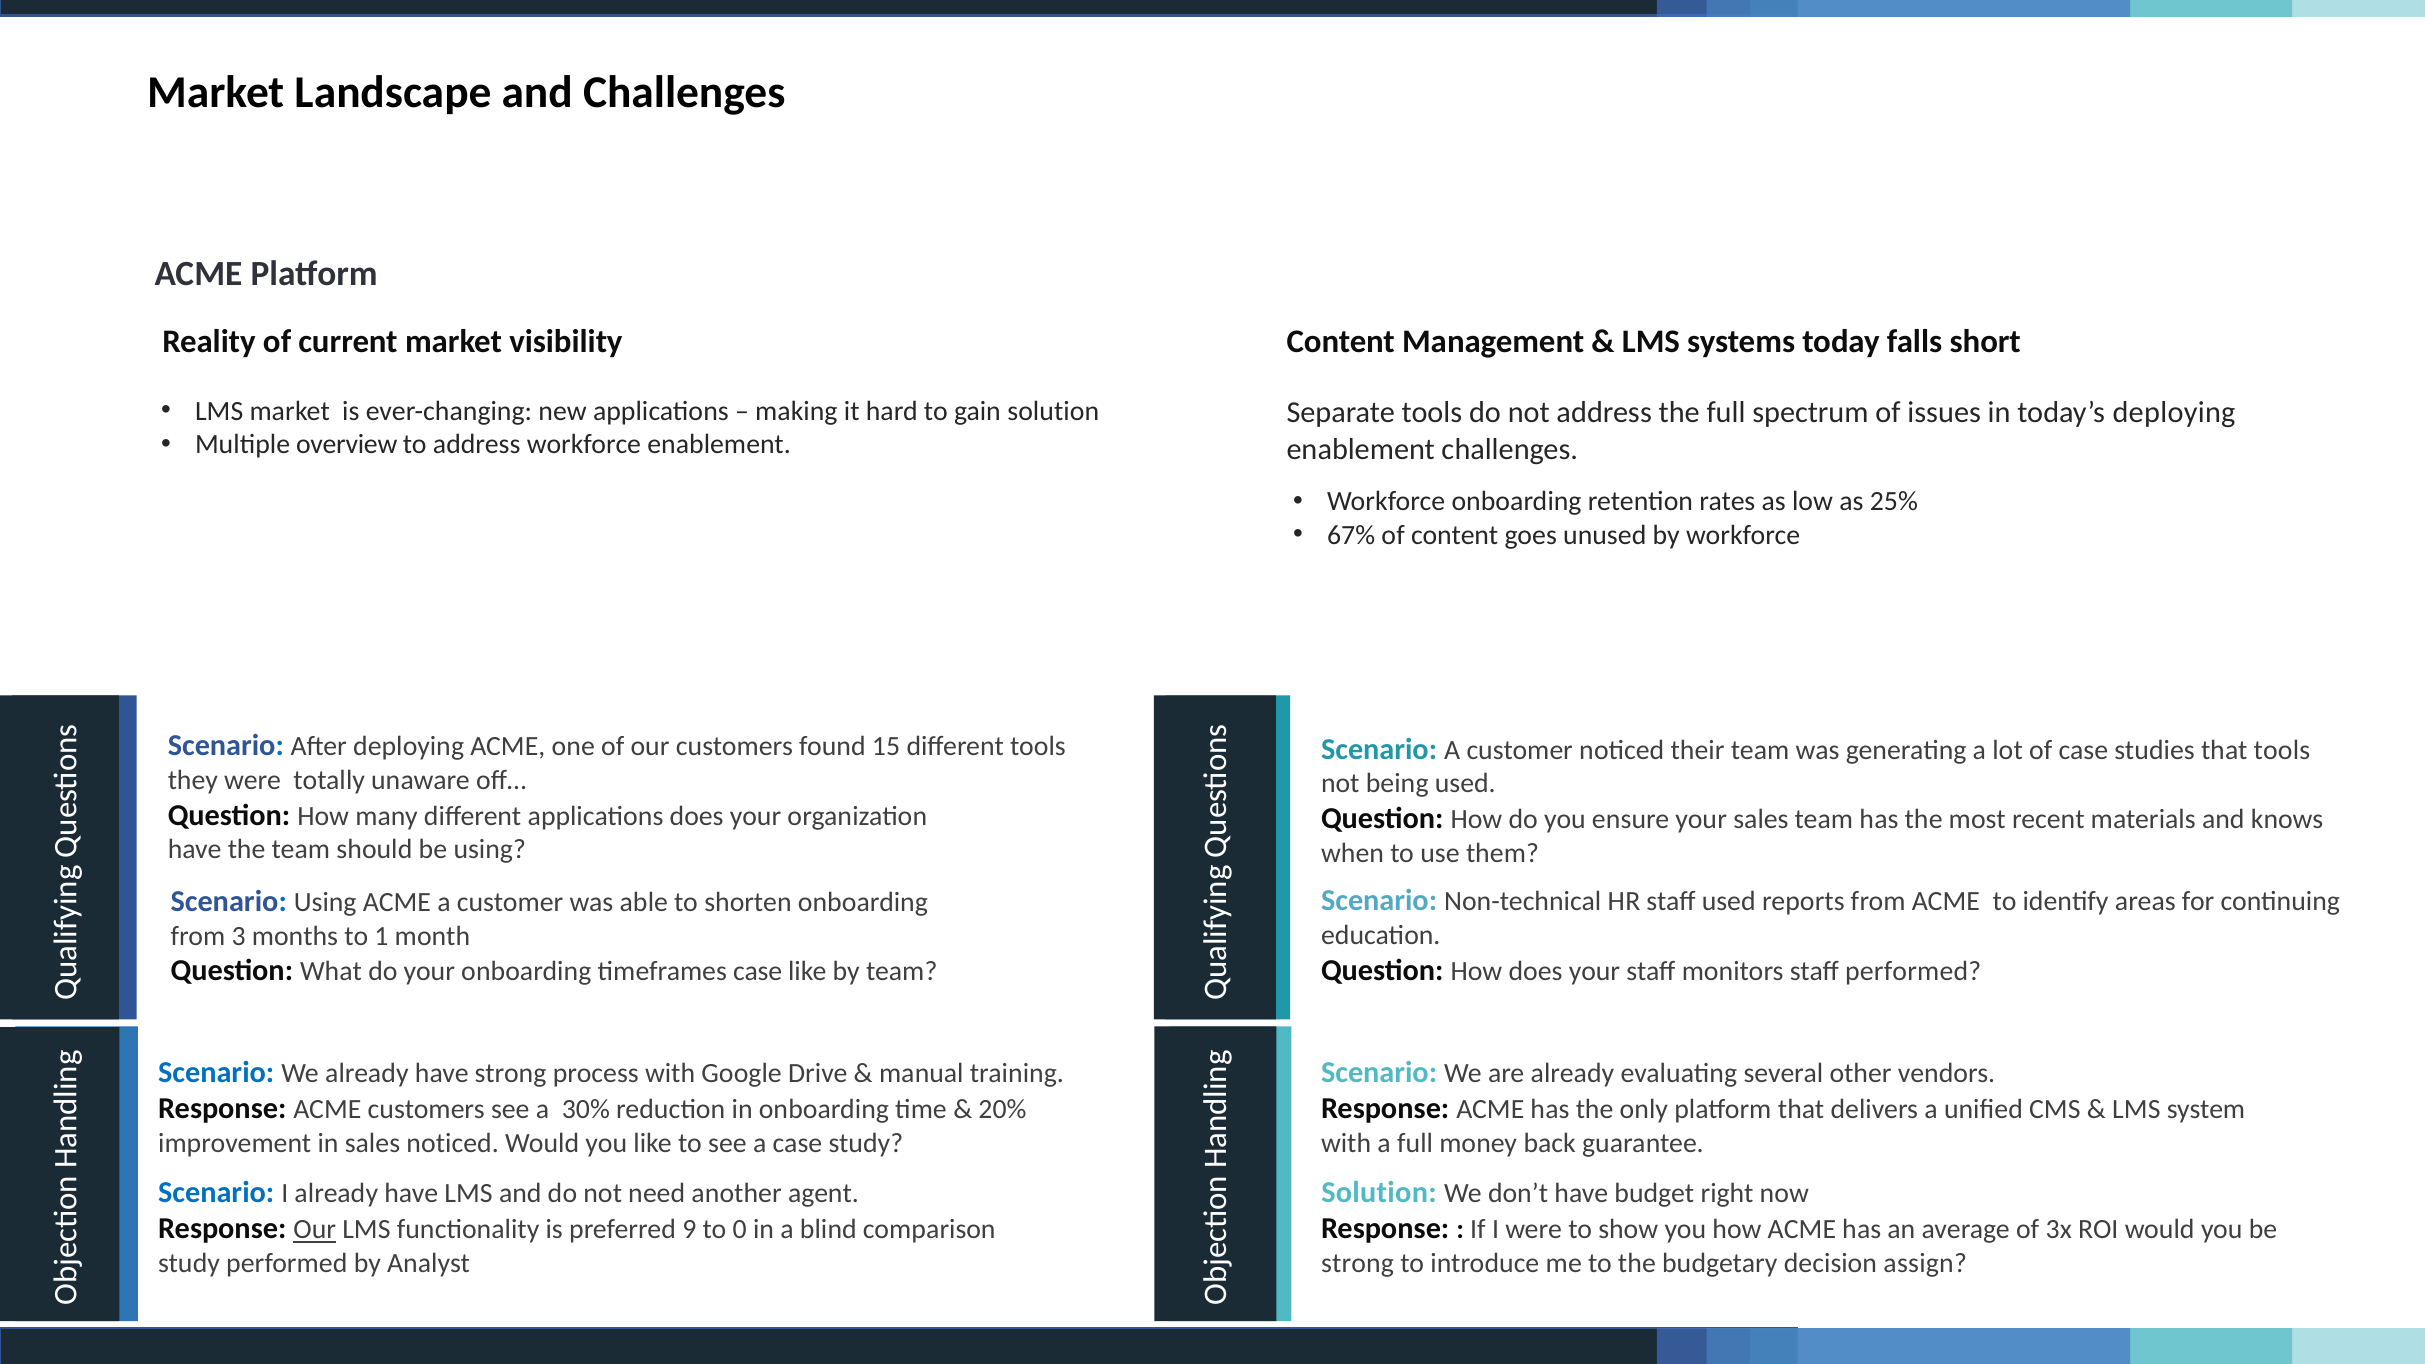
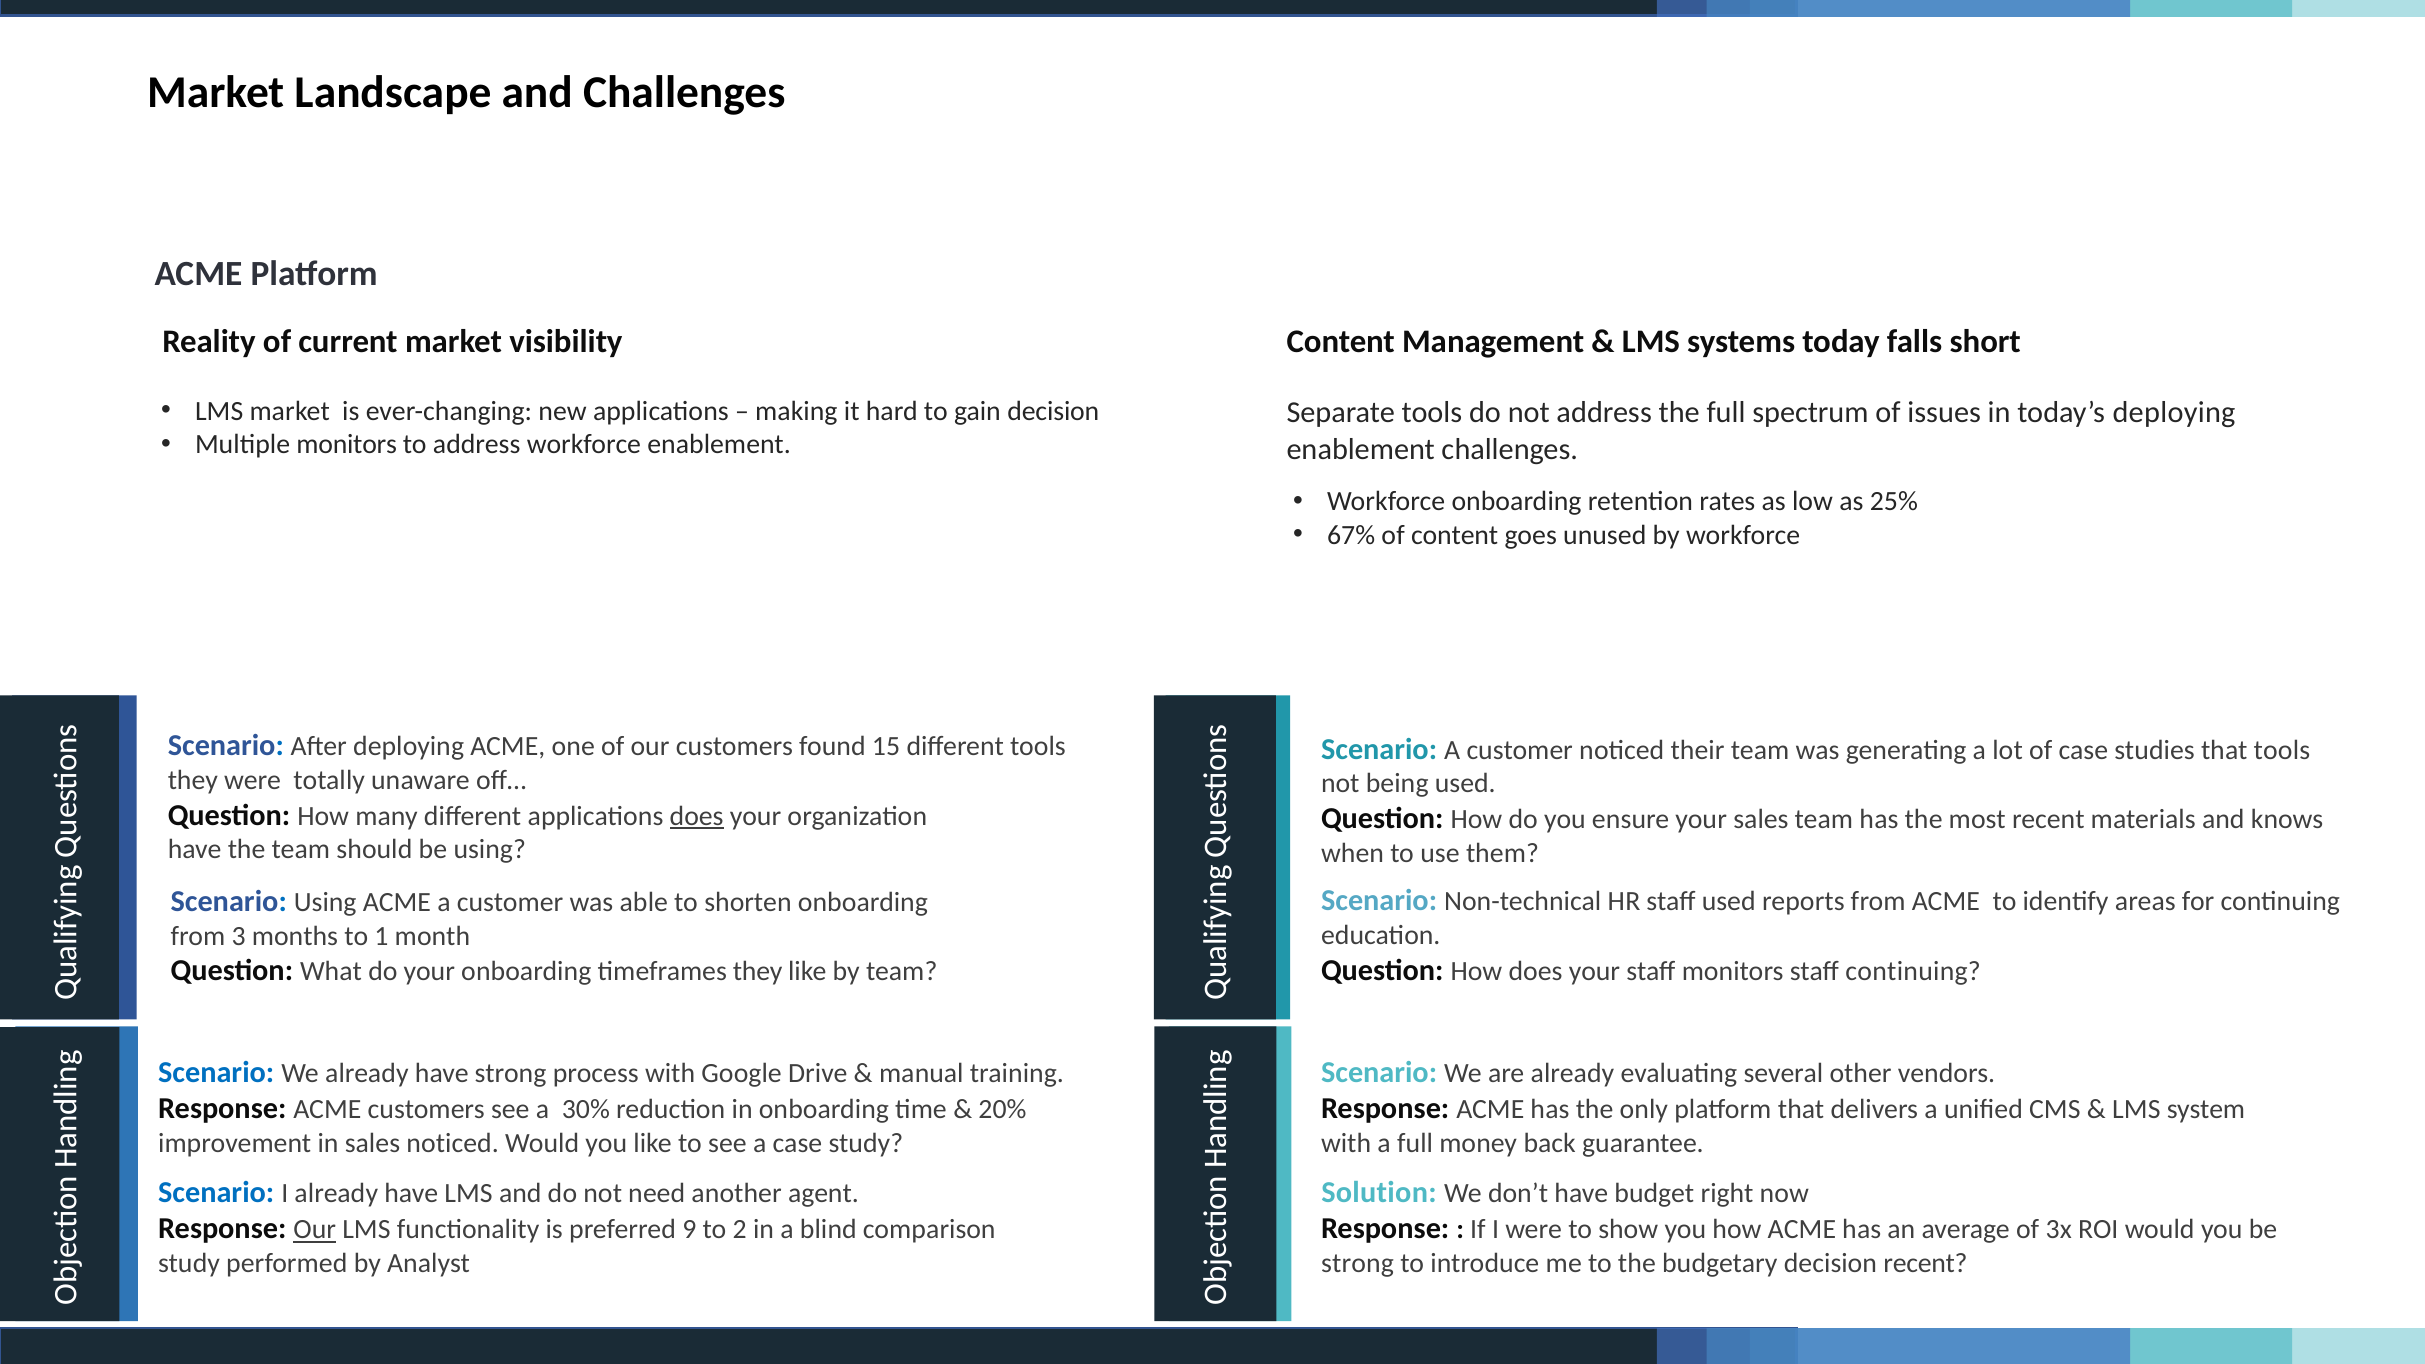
gain solution: solution -> decision
Multiple overview: overview -> monitors
does at (697, 816) underline: none -> present
staff performed: performed -> continuing
timeframes case: case -> they
0: 0 -> 2
decision assign: assign -> recent
